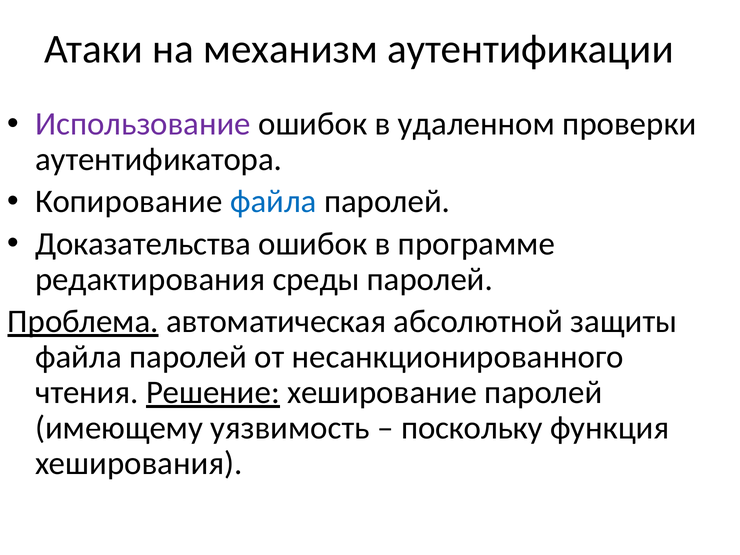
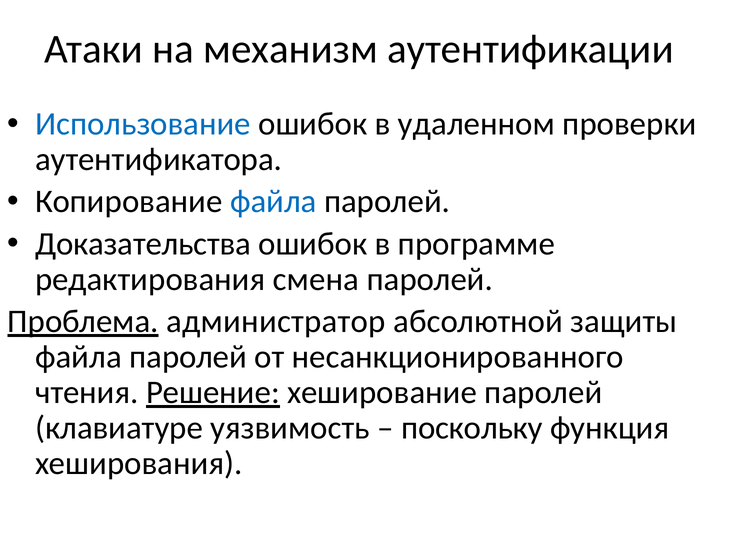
Использование colour: purple -> blue
среды: среды -> смена
автоматическая: автоматическая -> администратор
имеющему: имеющему -> клавиатуре
